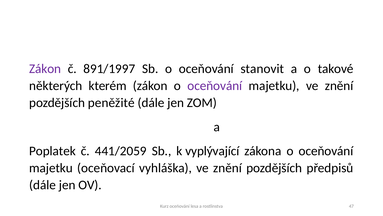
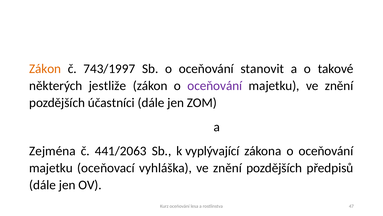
Zákon at (45, 69) colour: purple -> orange
891/1997: 891/1997 -> 743/1997
kterém: kterém -> jestliže
peněžité: peněžité -> účastníci
Poplatek: Poplatek -> Zejména
441/2059: 441/2059 -> 441/2063
